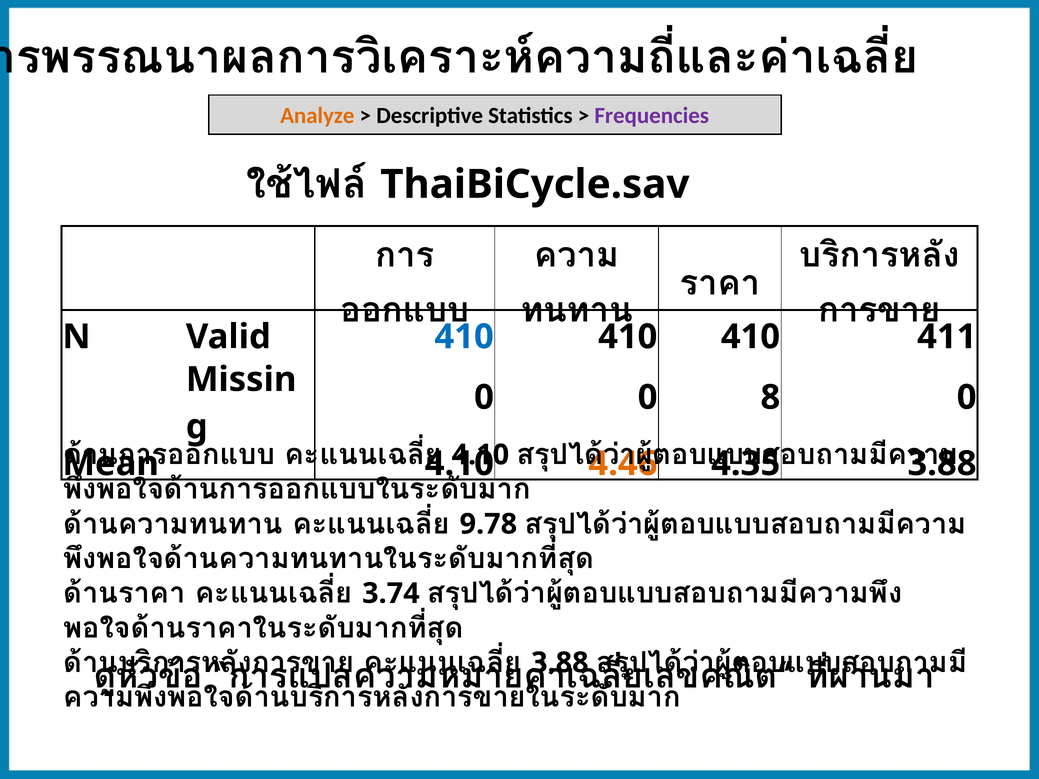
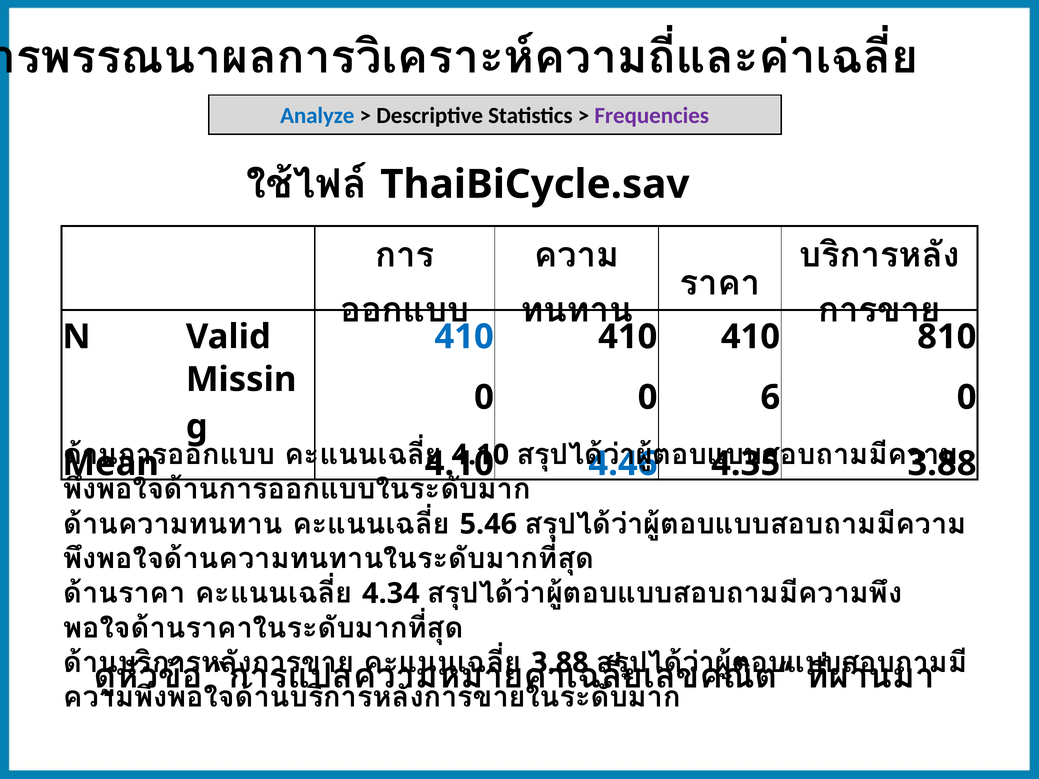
Analyze colour: orange -> blue
411: 411 -> 810
8: 8 -> 6
4.46 colour: orange -> blue
9.78: 9.78 -> 5.46
3.74: 3.74 -> 4.34
